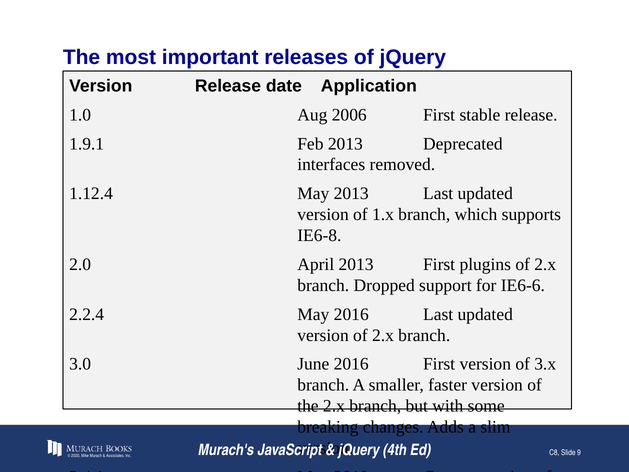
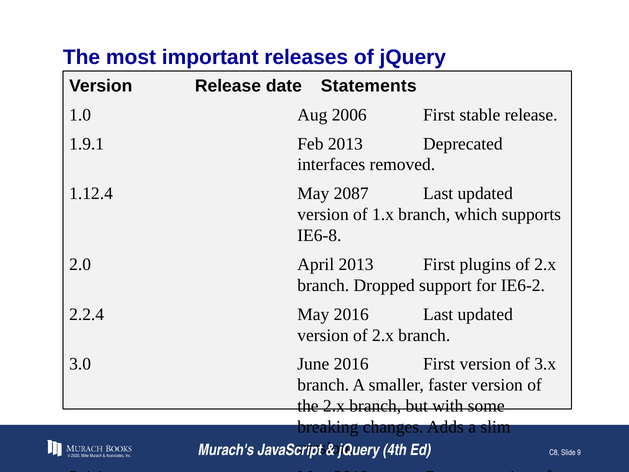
Application: Application -> Statements
May 2013: 2013 -> 2087
IE6-6: IE6-6 -> IE6-2
